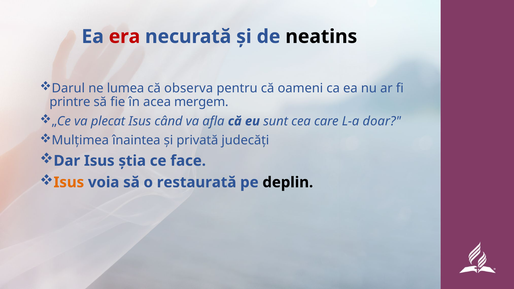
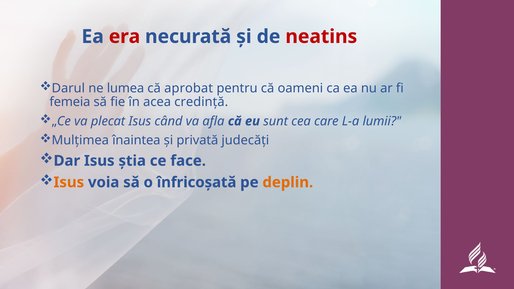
neatins colour: black -> red
observa: observa -> aprobat
printre: printre -> femeia
mergem: mergem -> credință
doar: doar -> lumii
restaurată: restaurată -> înfricoșată
deplin colour: black -> orange
